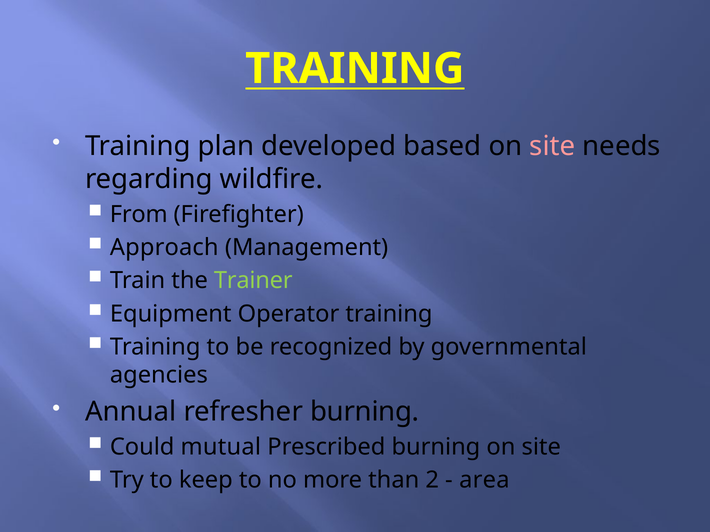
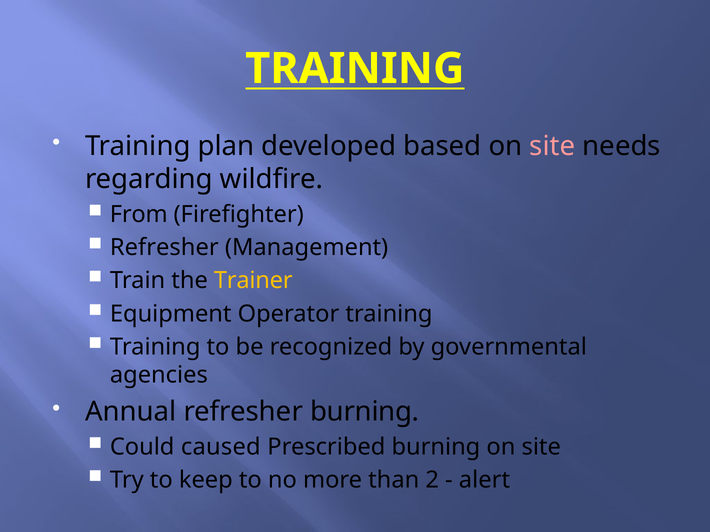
Approach at (164, 248): Approach -> Refresher
Trainer colour: light green -> yellow
mutual: mutual -> caused
area: area -> alert
